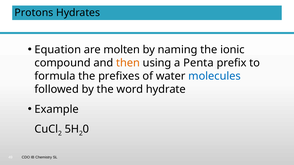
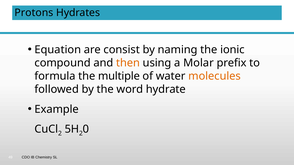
molten: molten -> consist
Penta: Penta -> Molar
prefixes: prefixes -> multiple
molecules colour: blue -> orange
